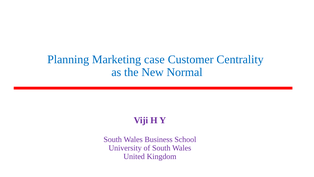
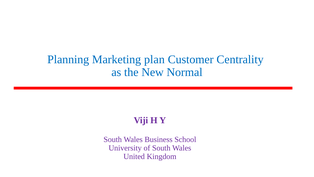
case: case -> plan
